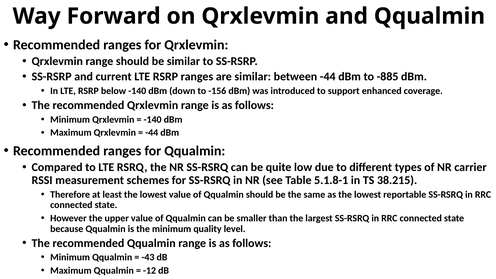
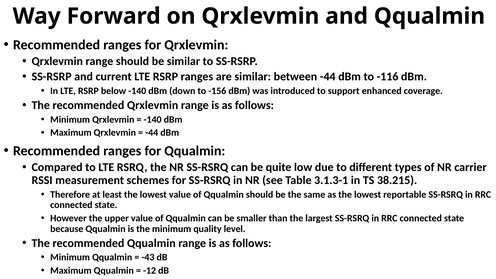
-885: -885 -> -116
5.1.8-1: 5.1.8-1 -> 3.1.3-1
